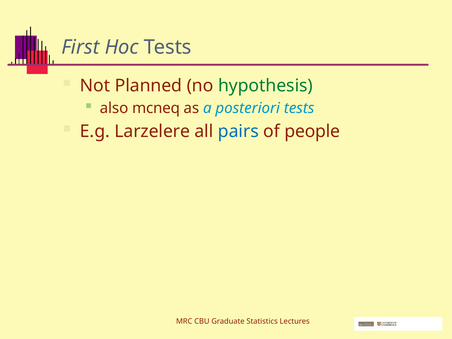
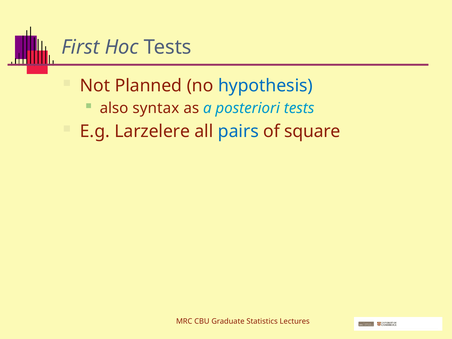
hypothesis colour: green -> blue
mcneq: mcneq -> syntax
people: people -> square
